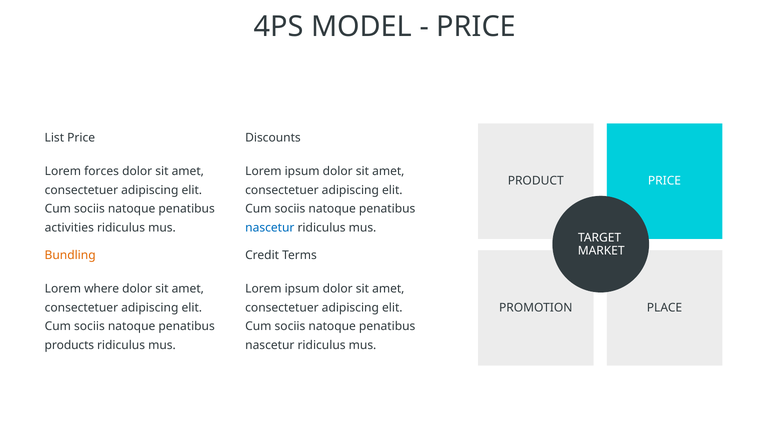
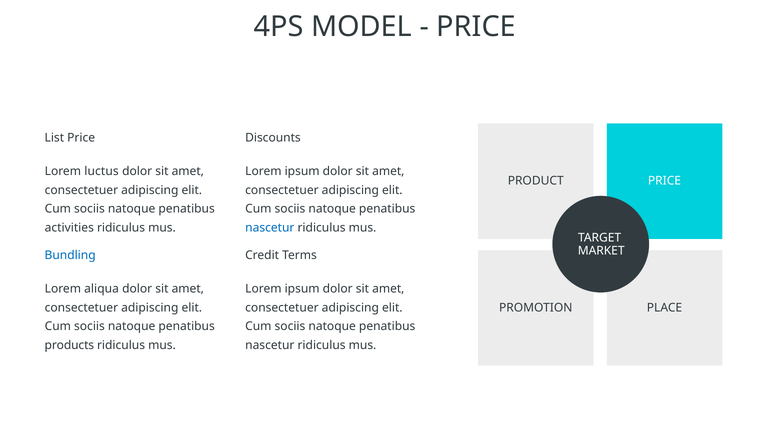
forces: forces -> luctus
Bundling colour: orange -> blue
where: where -> aliqua
